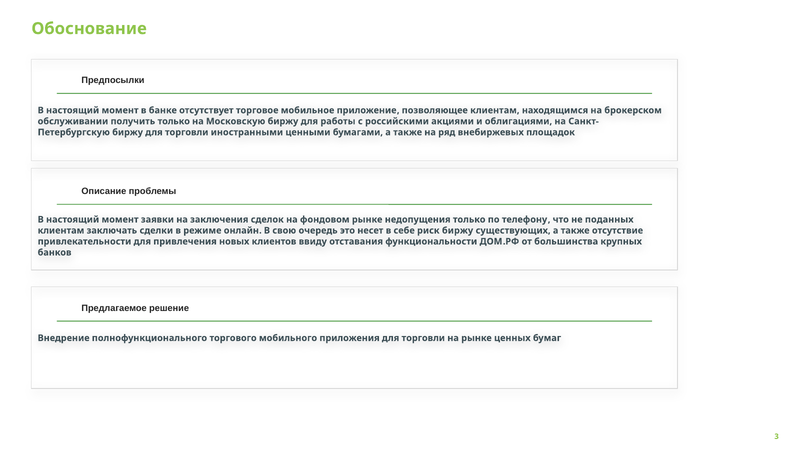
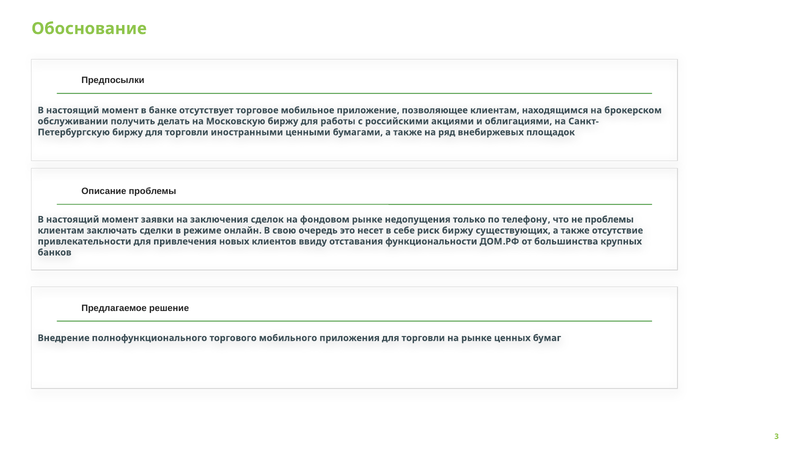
получить только: только -> делать
не поданных: поданных -> проблемы
